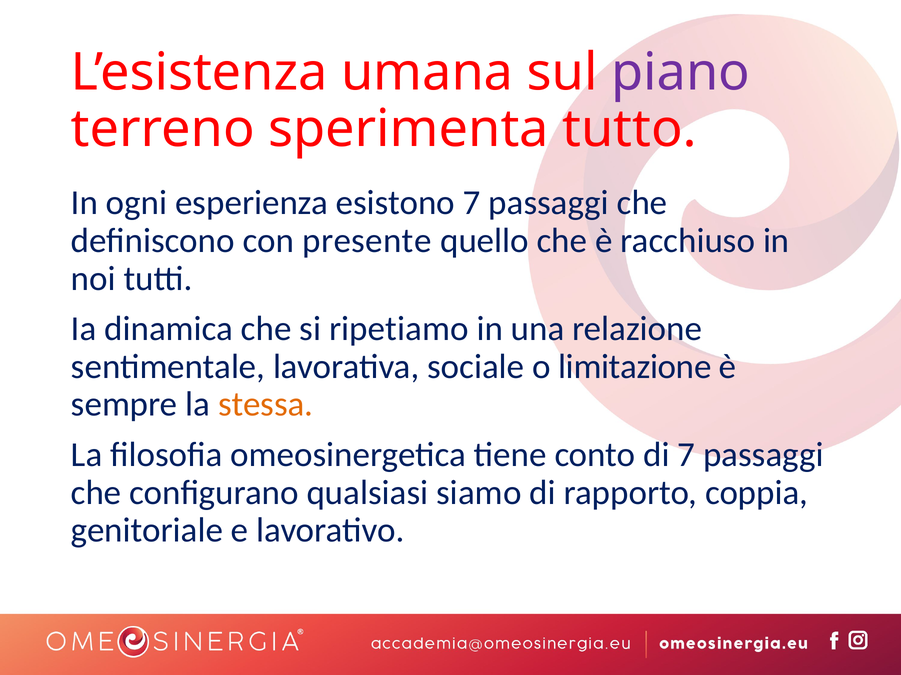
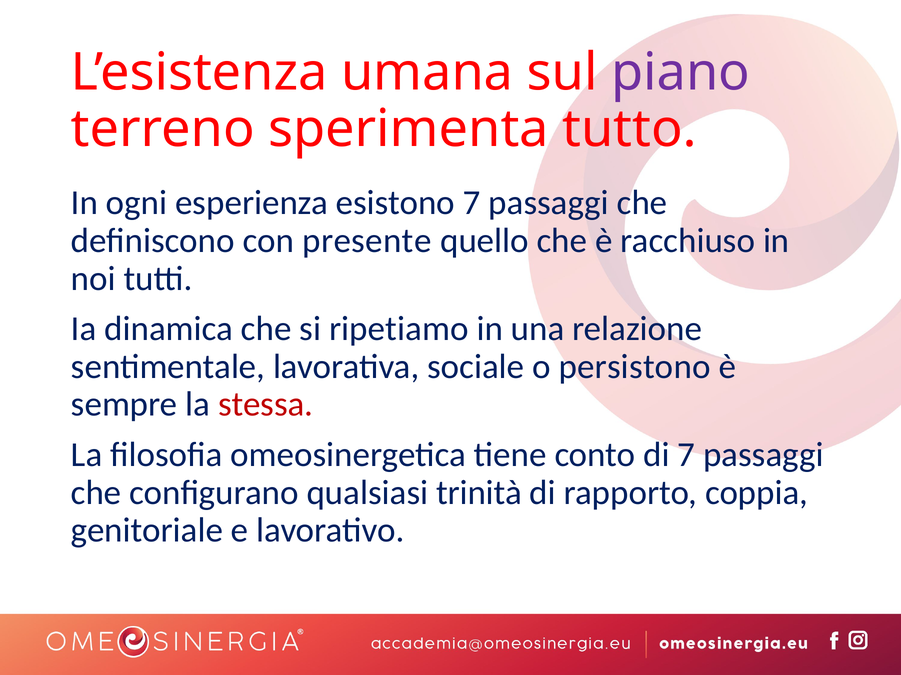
limitazione: limitazione -> persistono
stessa colour: orange -> red
siamo: siamo -> trinità
